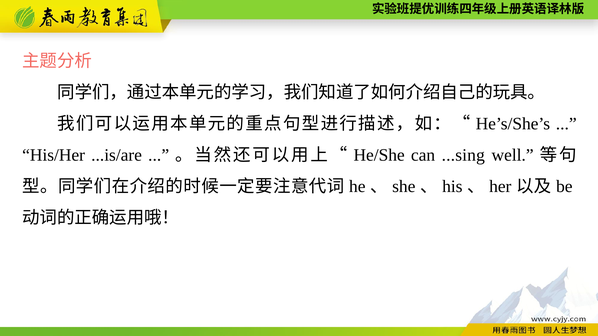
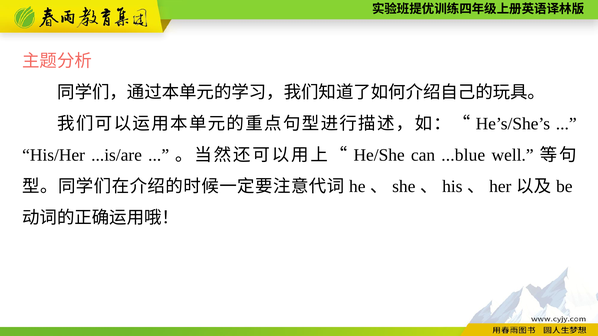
...sing: ...sing -> ...blue
